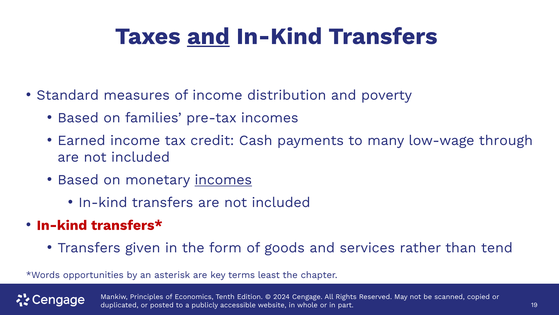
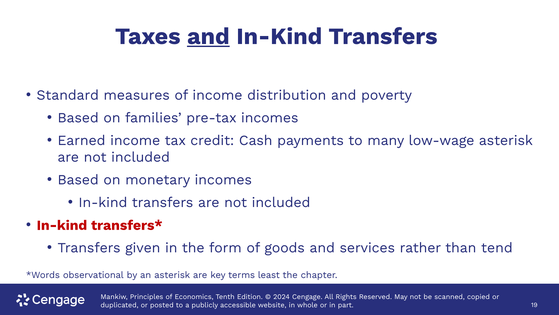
low-wage through: through -> asterisk
incomes at (223, 180) underline: present -> none
opportunities: opportunities -> observational
